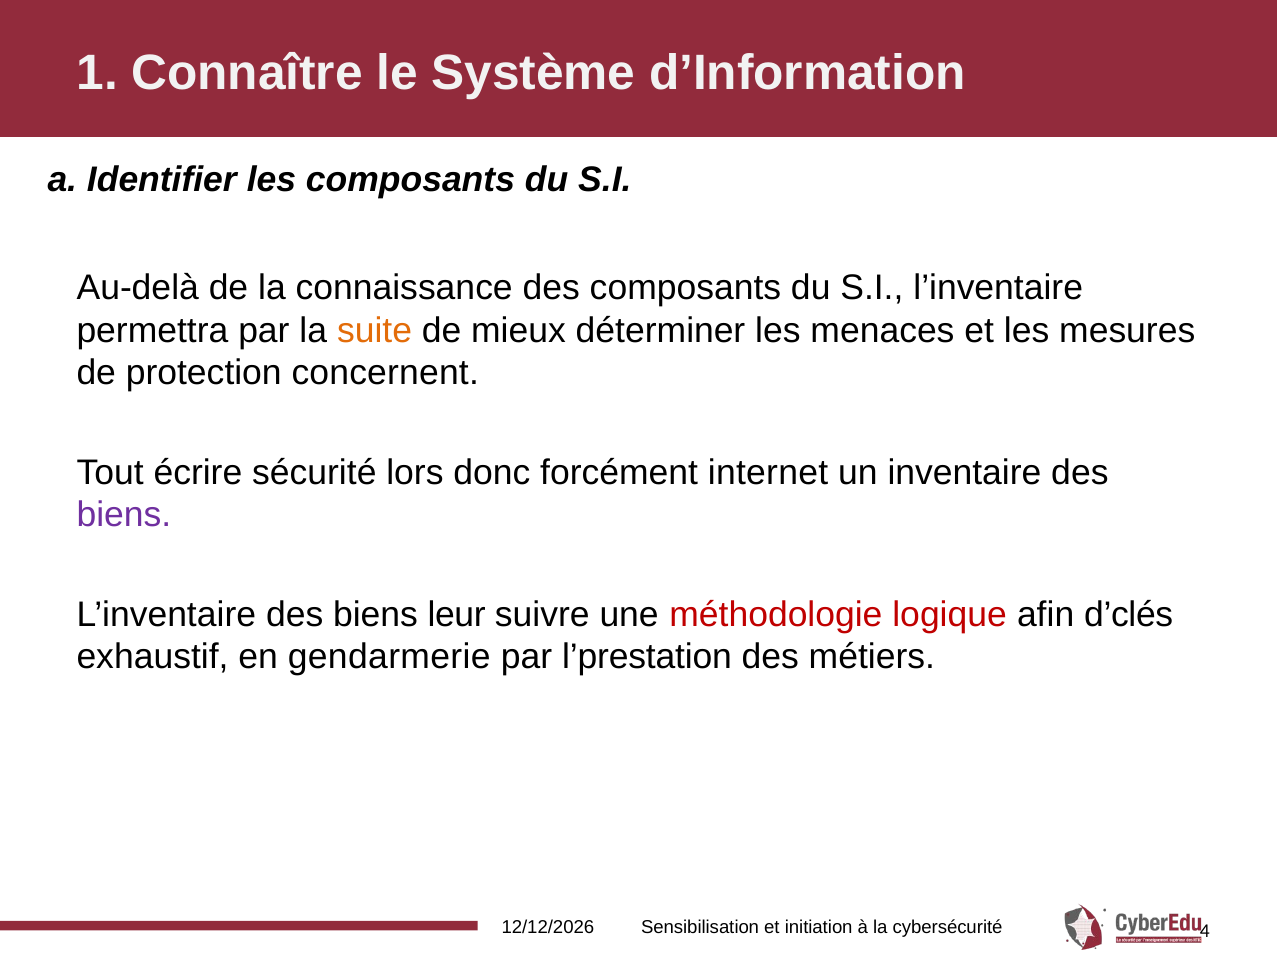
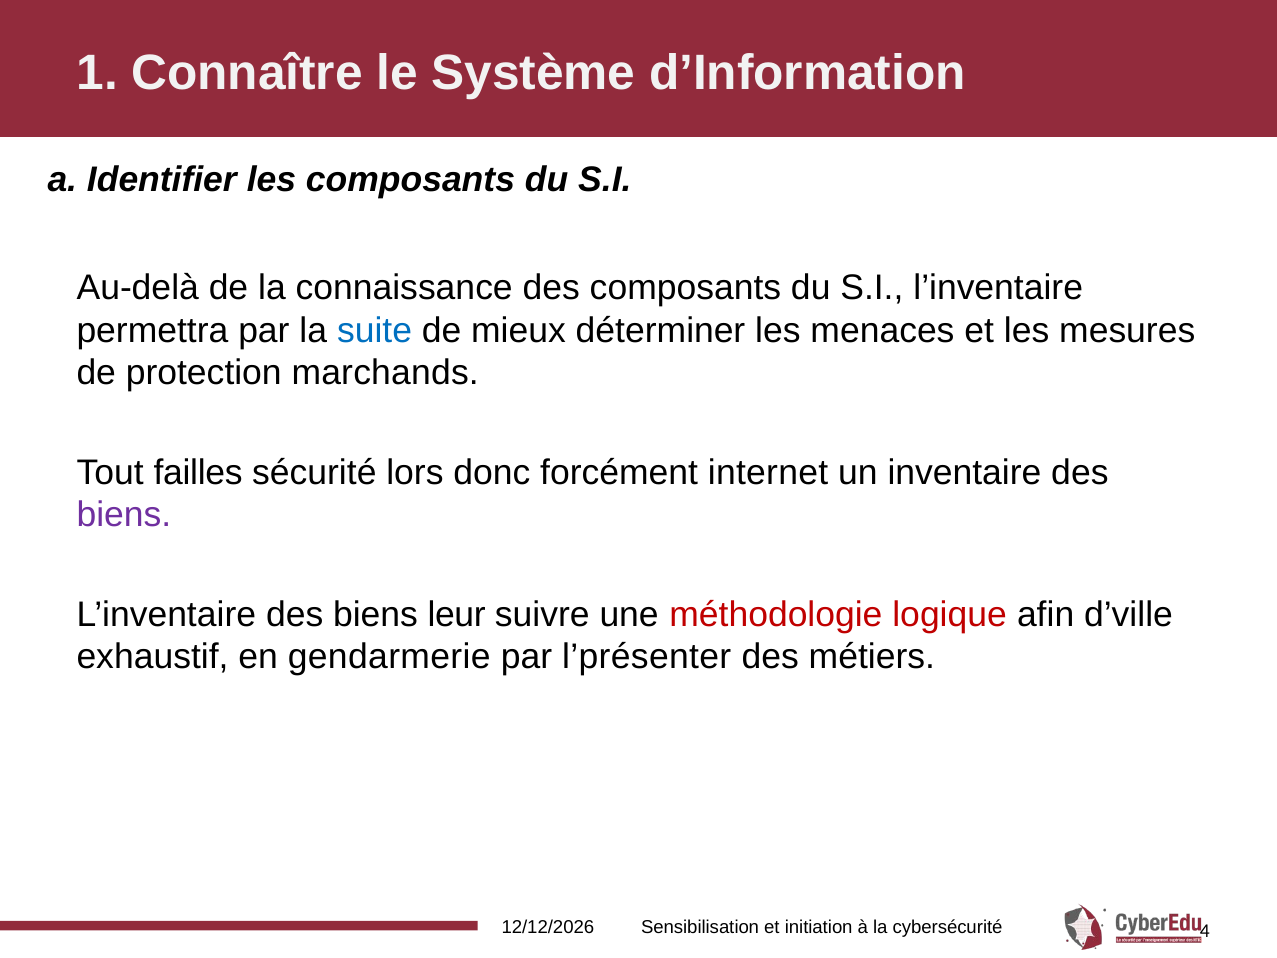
suite colour: orange -> blue
concernent: concernent -> marchands
écrire: écrire -> failles
d’clés: d’clés -> d’ville
l’prestation: l’prestation -> l’présenter
